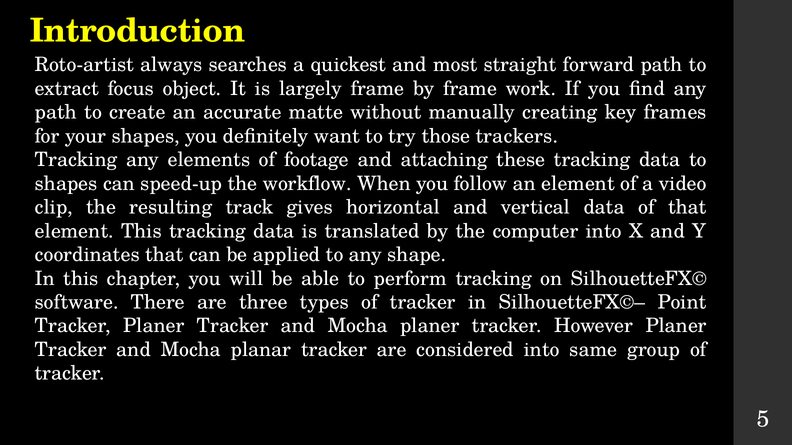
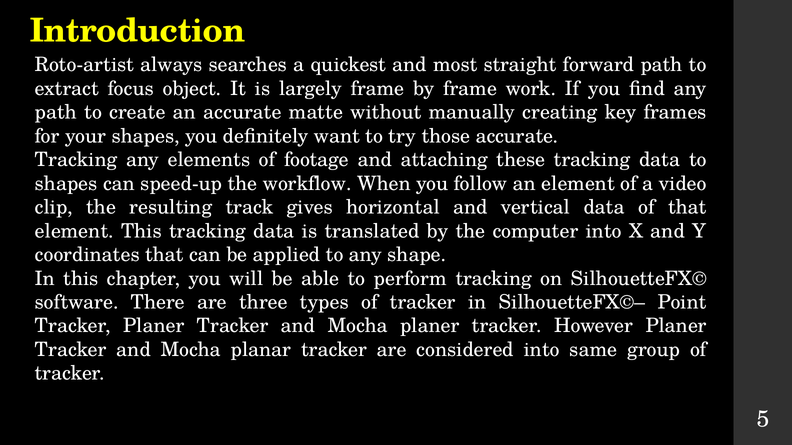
those trackers: trackers -> accurate
